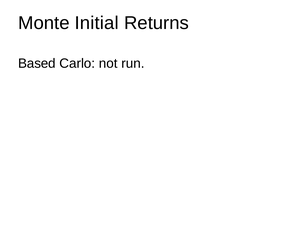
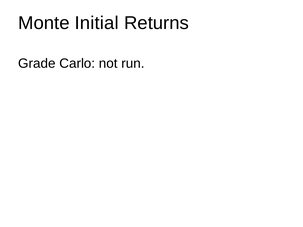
Based: Based -> Grade
